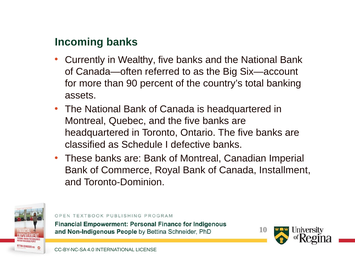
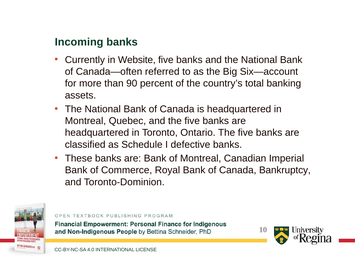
Wealthy: Wealthy -> Website
Installment: Installment -> Bankruptcy
